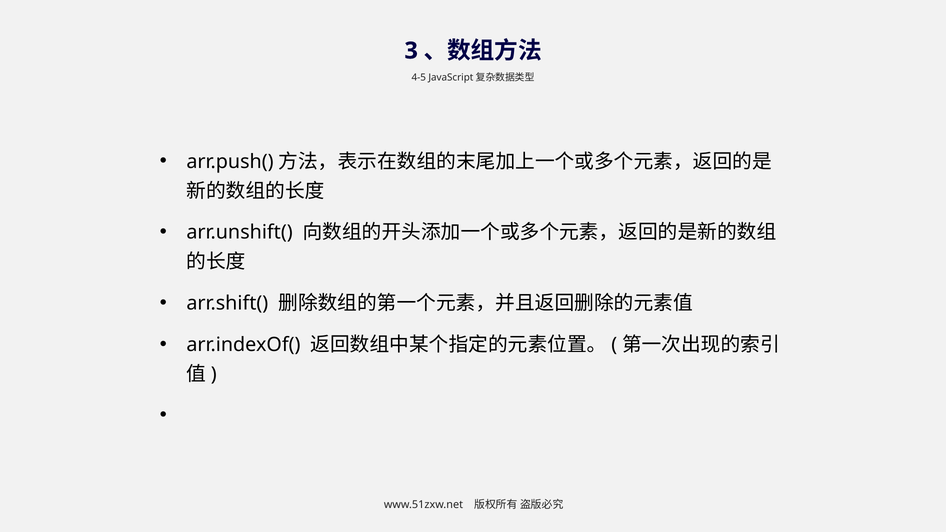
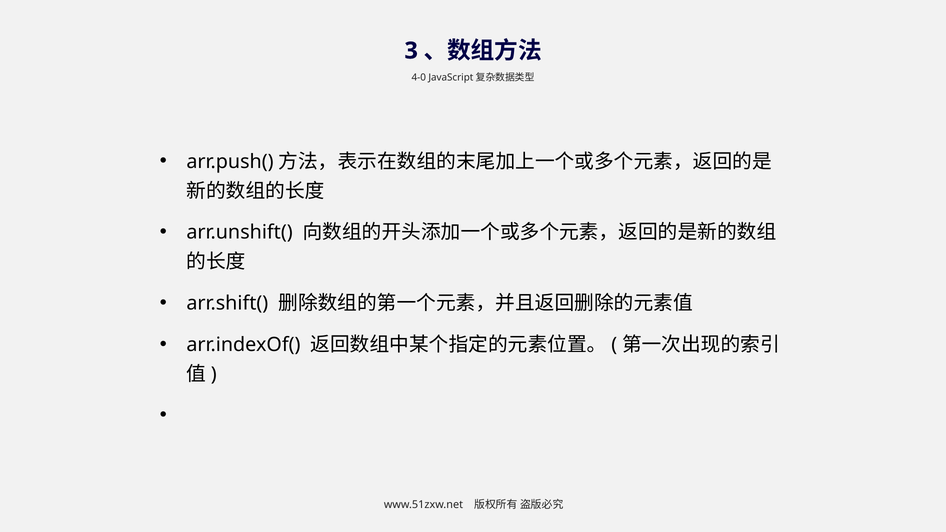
4-5: 4-5 -> 4-0
